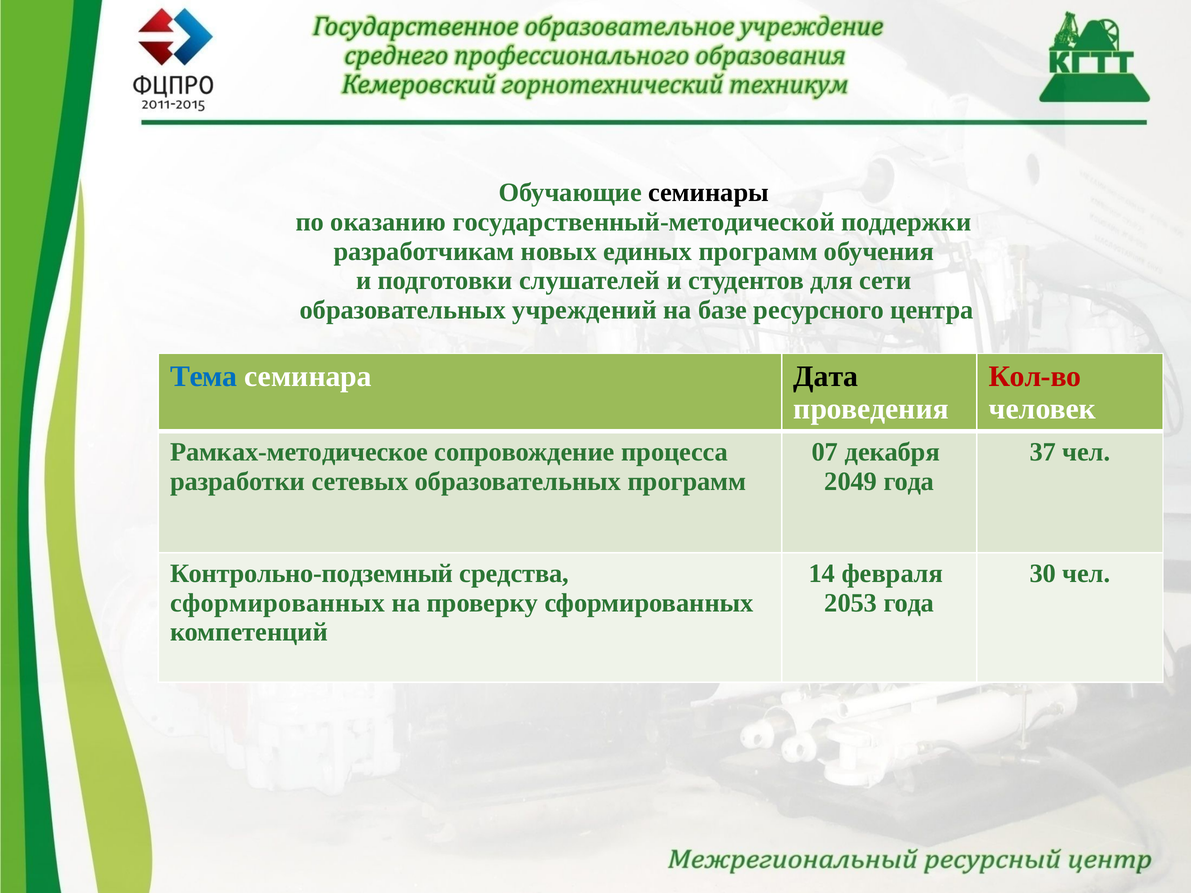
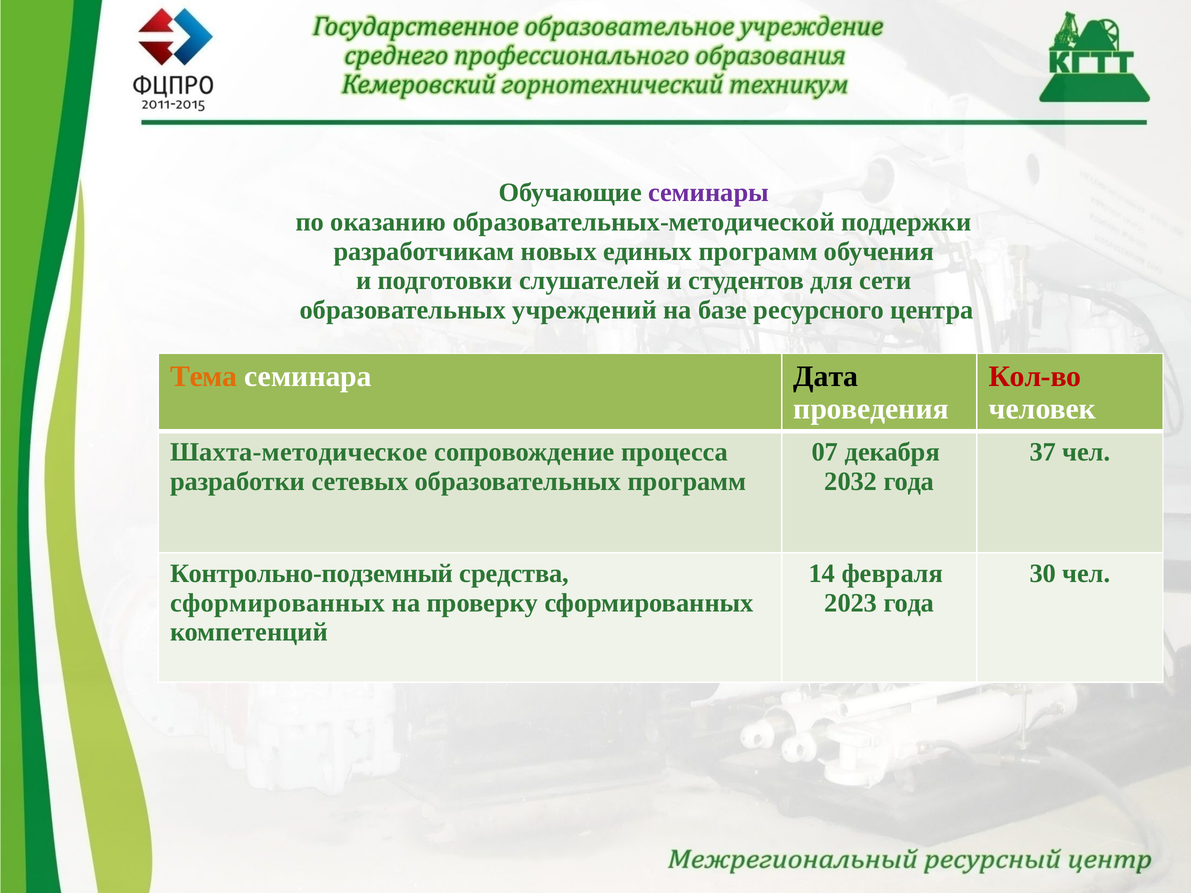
семинары colour: black -> purple
государственный-методической: государственный-методической -> образовательных-методической
Тема colour: blue -> orange
Рамках-методическое: Рамках-методическое -> Шахта-методическое
2049: 2049 -> 2032
2053: 2053 -> 2023
